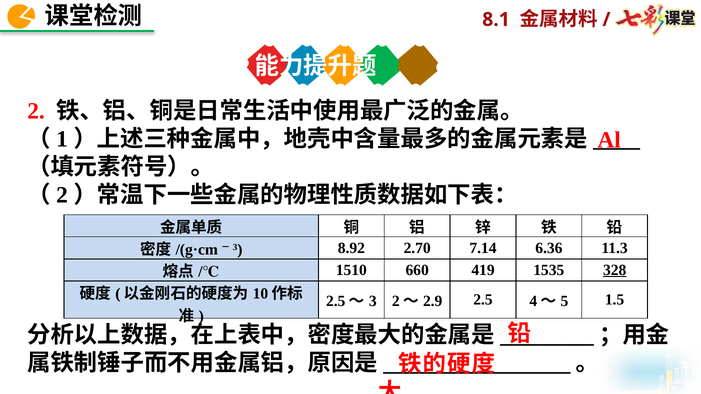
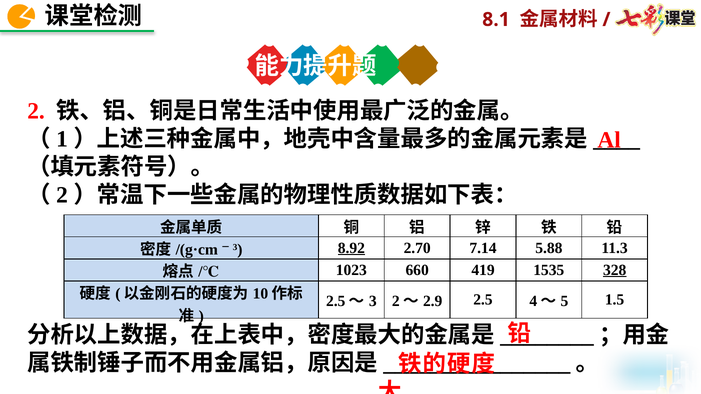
8.92 underline: none -> present
6.36: 6.36 -> 5.88
1510: 1510 -> 1023
